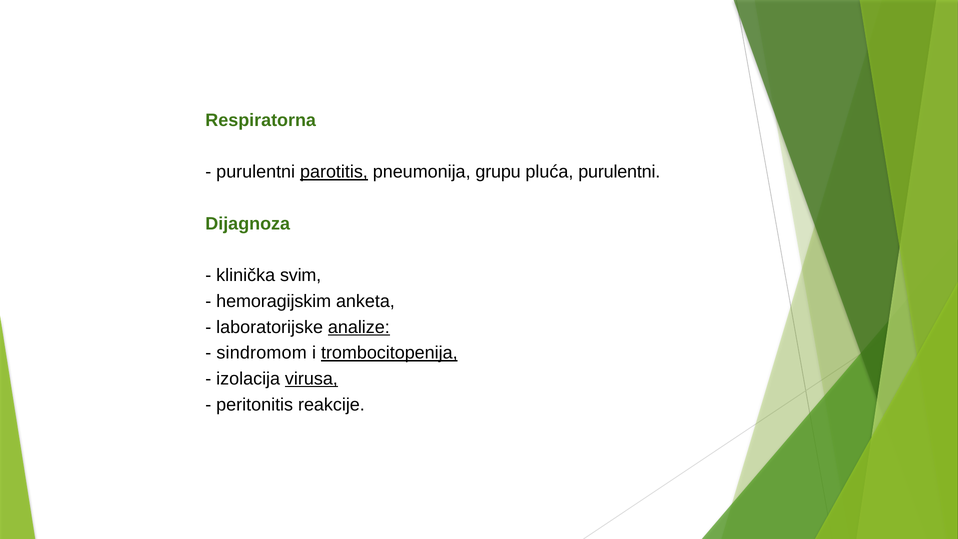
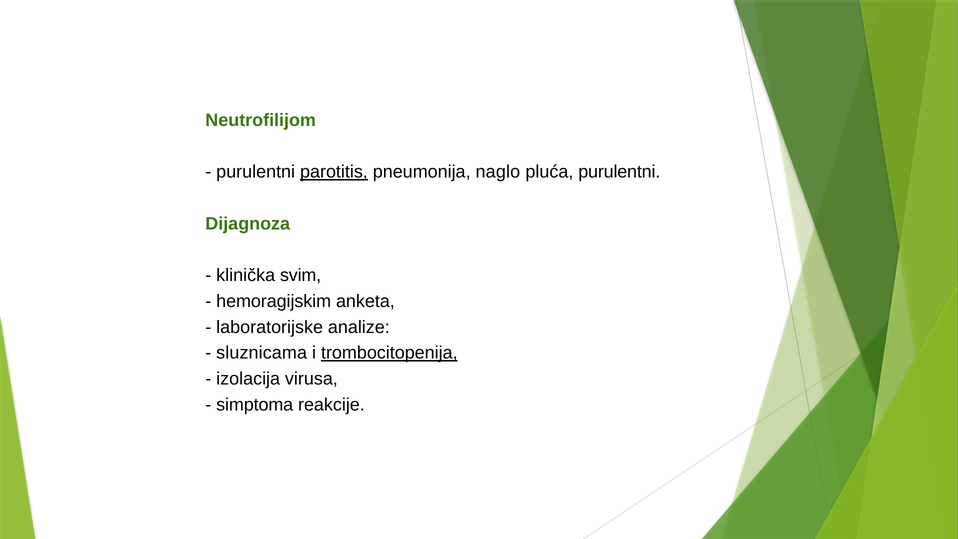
Respiratorna: Respiratorna -> Neutrofilijom
grupu: grupu -> naglo
analize underline: present -> none
sindromom: sindromom -> sluznicama
virusa underline: present -> none
peritonitis: peritonitis -> simptoma
